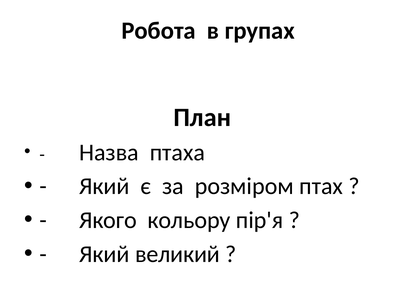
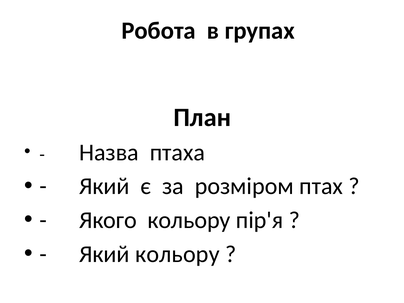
Який великий: великий -> кольору
